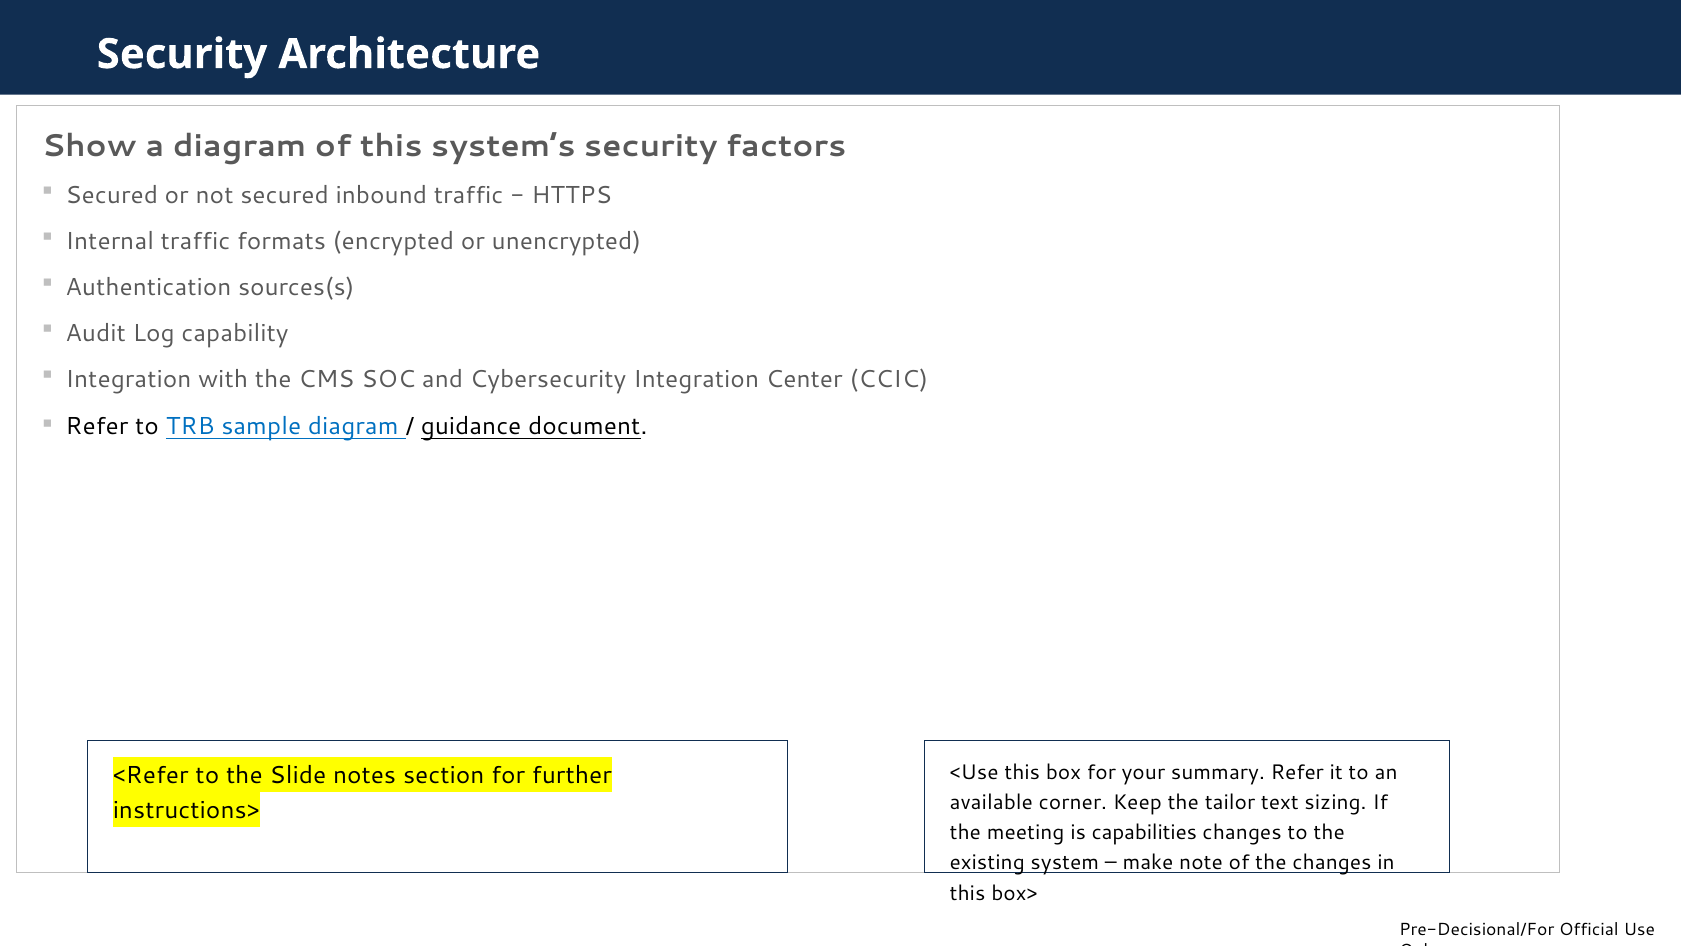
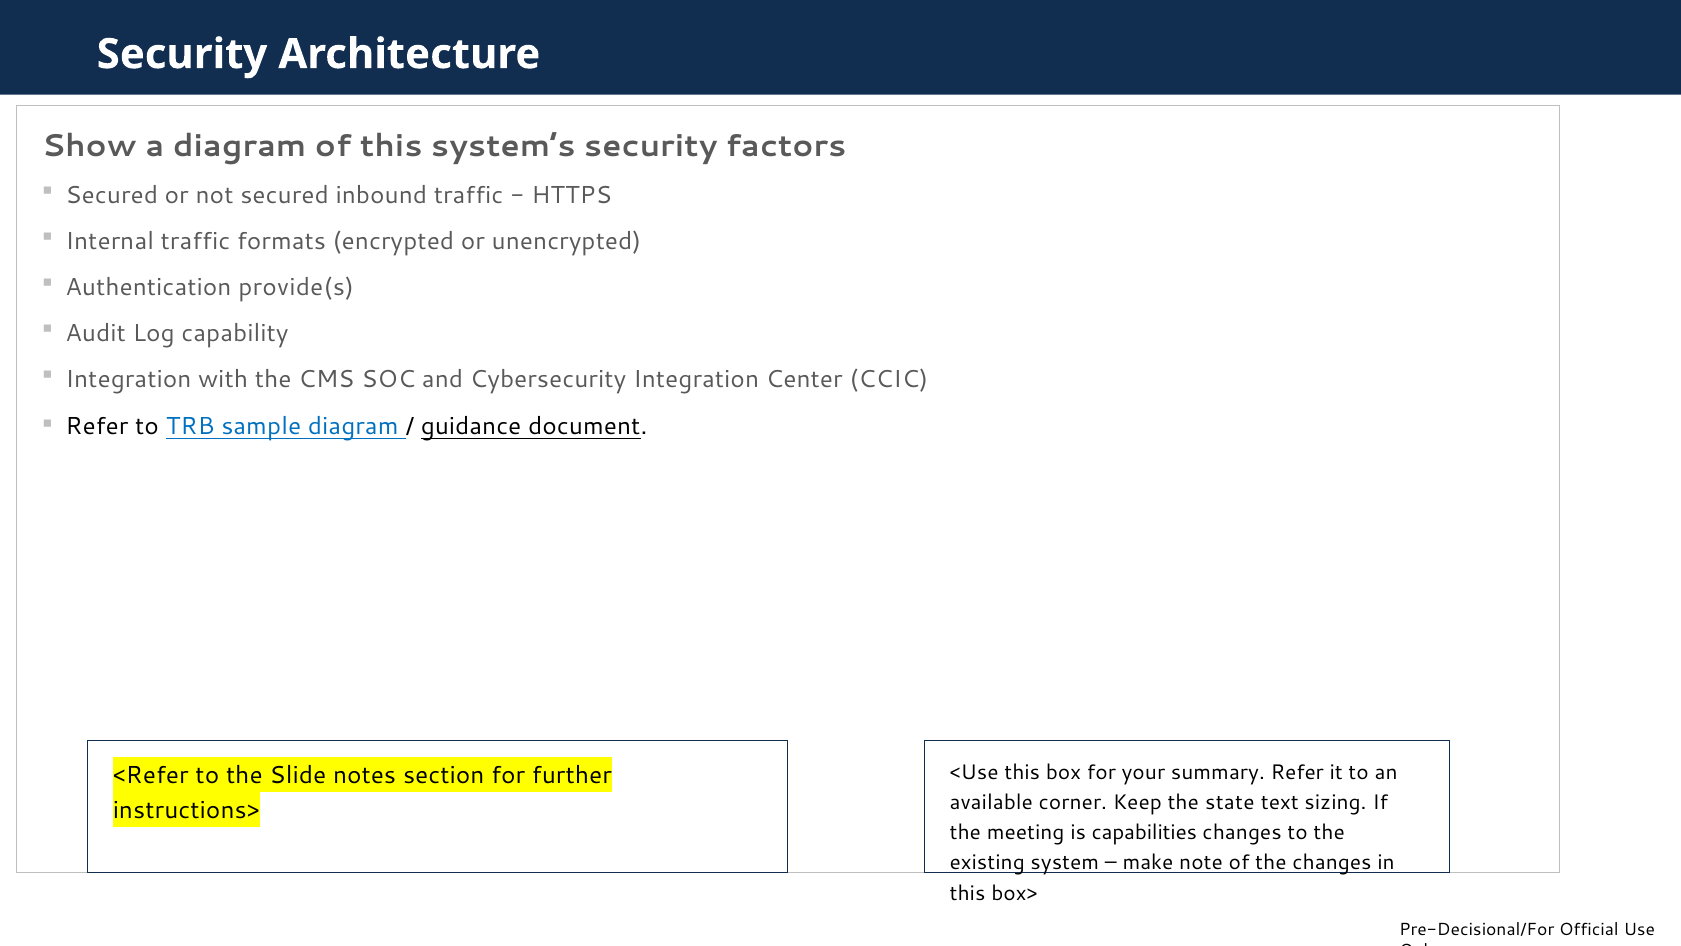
sources(s: sources(s -> provide(s
tailor: tailor -> state
